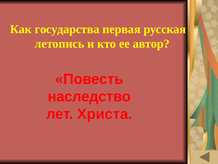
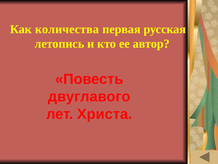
государства: государства -> количества
наследство: наследство -> двуглавого
